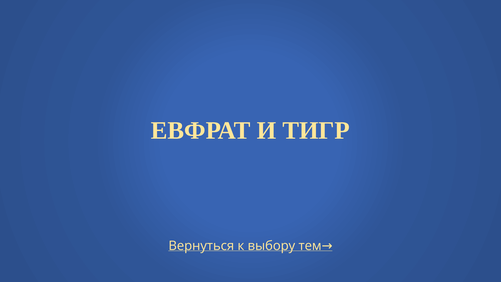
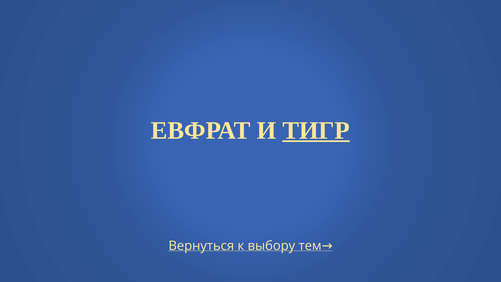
ТИГР underline: none -> present
